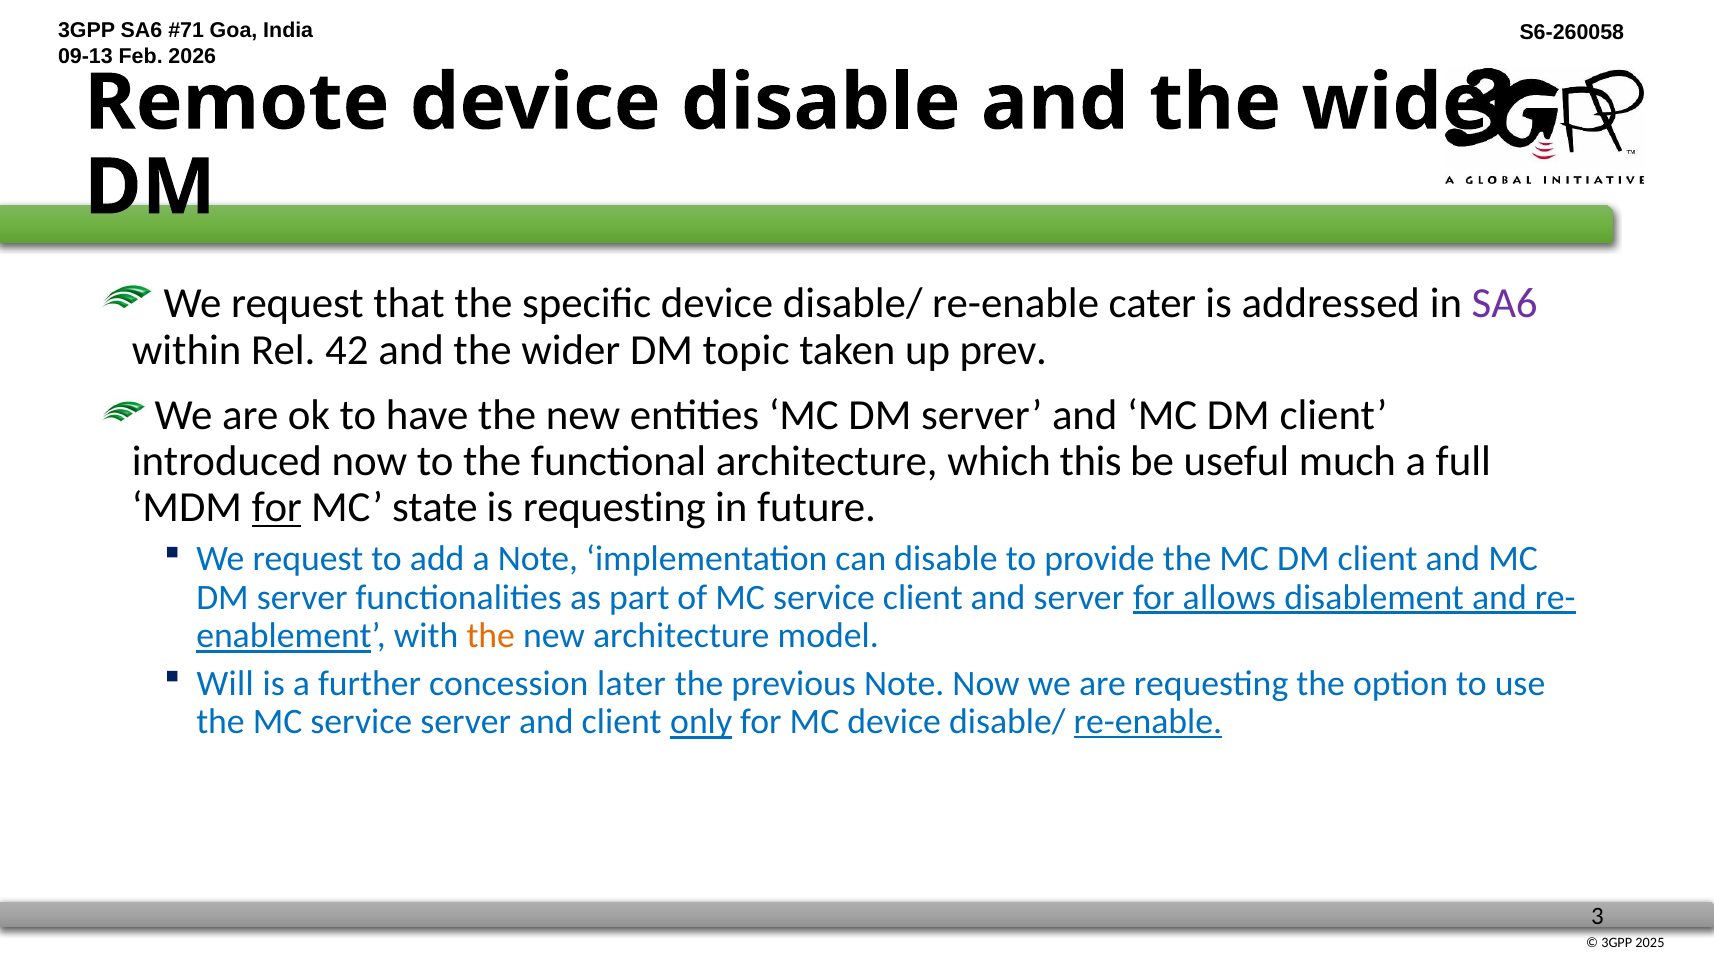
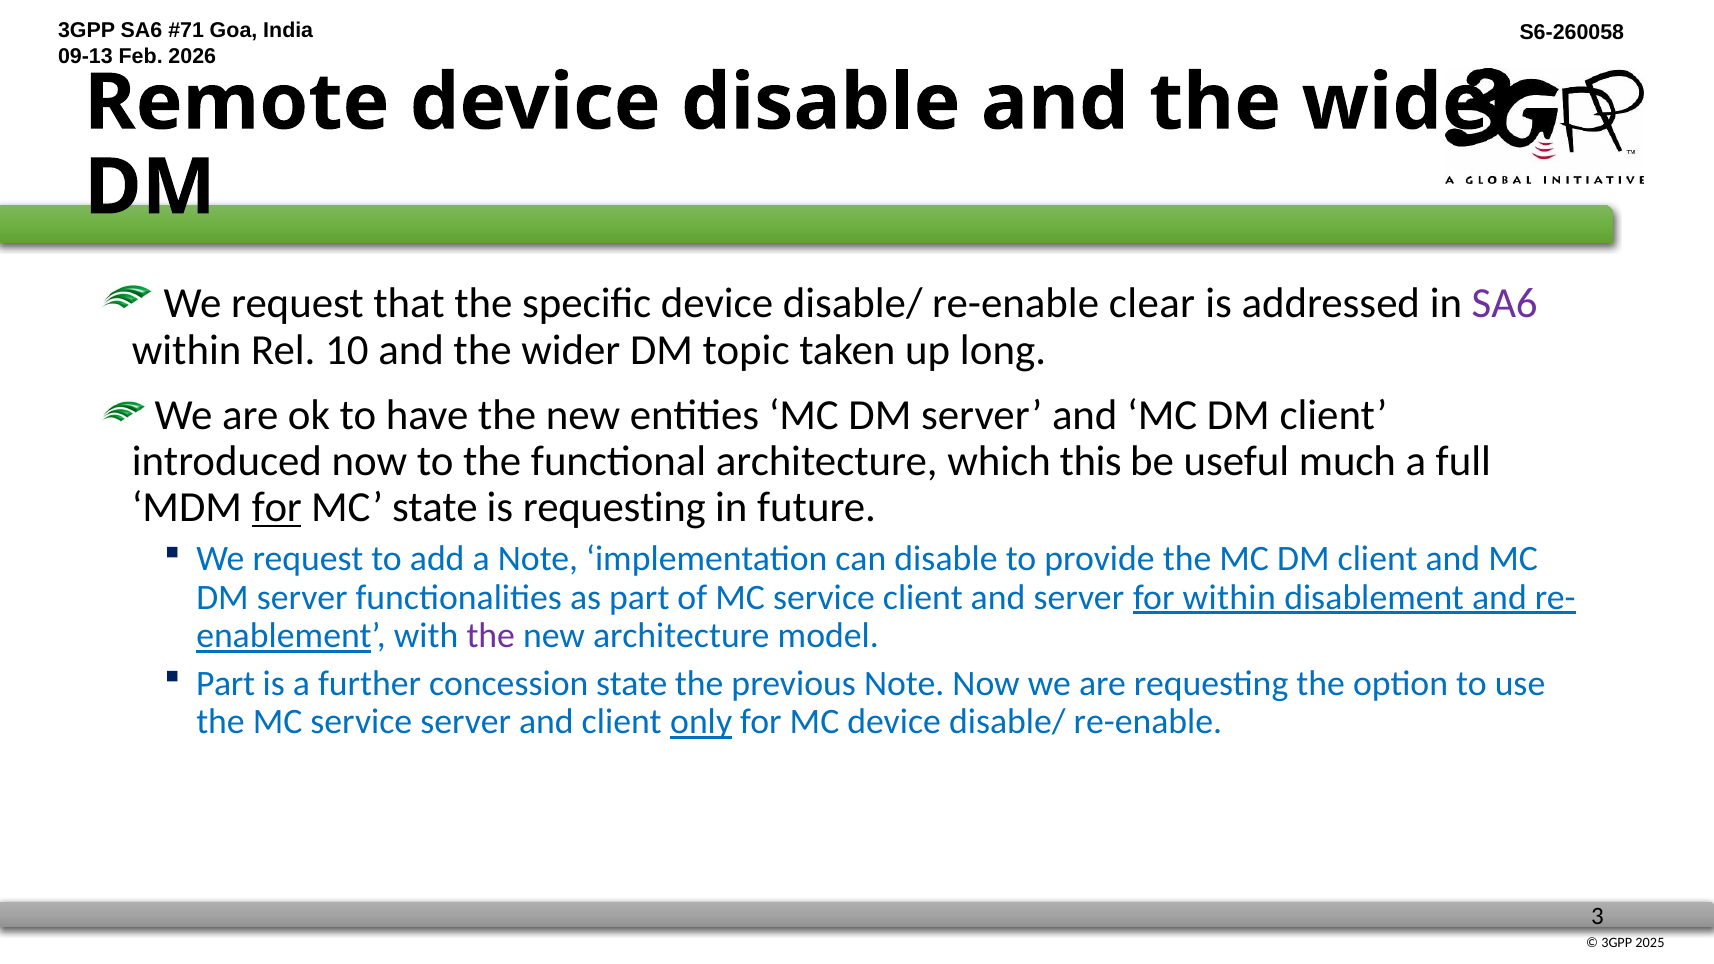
cater: cater -> clear
42: 42 -> 10
prev: prev -> long
for allows: allows -> within
the at (491, 636) colour: orange -> purple
Will at (225, 683): Will -> Part
concession later: later -> state
re-enable at (1148, 722) underline: present -> none
